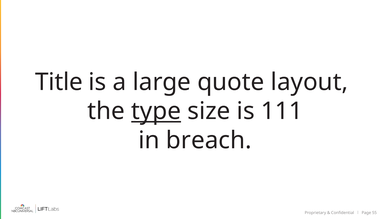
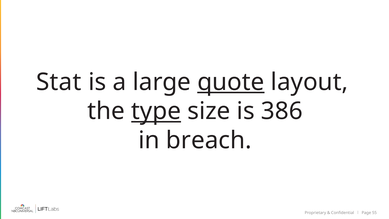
Title: Title -> Stat
quote underline: none -> present
111: 111 -> 386
